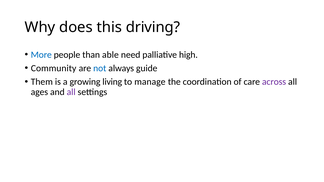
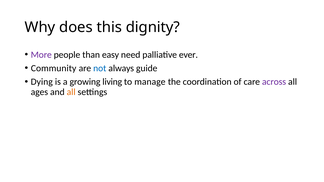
driving: driving -> dignity
More colour: blue -> purple
able: able -> easy
high: high -> ever
Them: Them -> Dying
all at (71, 92) colour: purple -> orange
